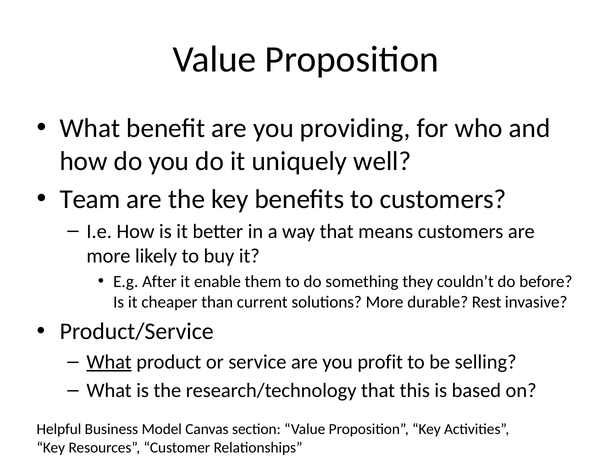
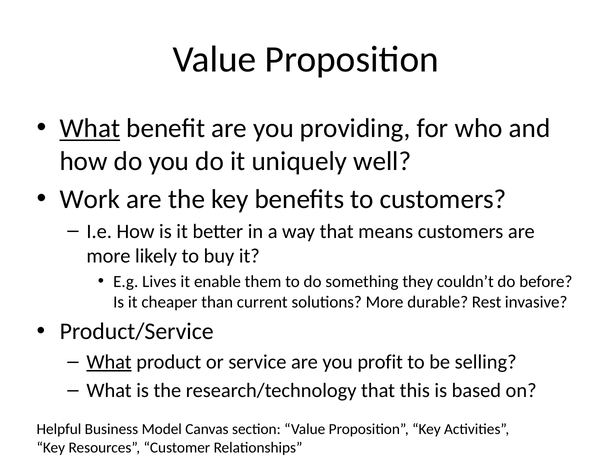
What at (90, 128) underline: none -> present
Team: Team -> Work
After: After -> Lives
